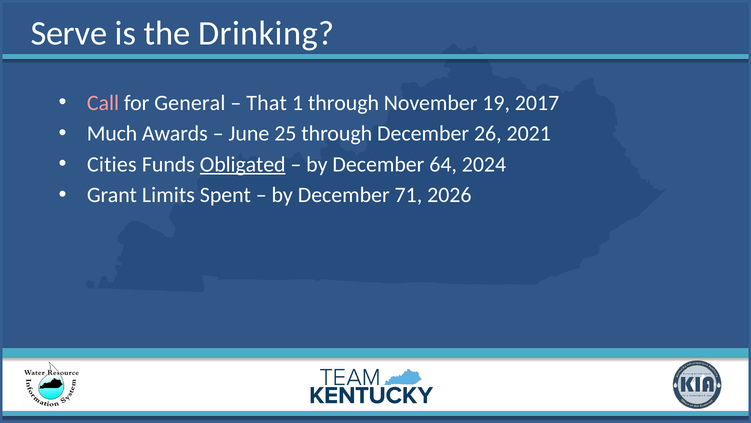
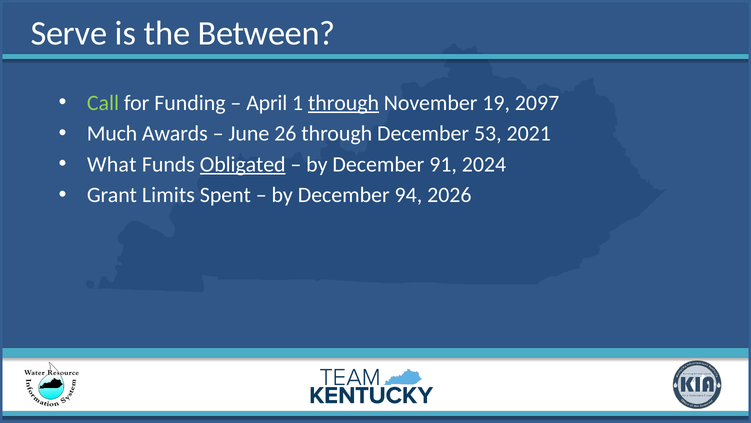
Drinking: Drinking -> Between
Call colour: pink -> light green
General: General -> Funding
That: That -> April
through at (344, 103) underline: none -> present
2017: 2017 -> 2097
25: 25 -> 26
26: 26 -> 53
Cities: Cities -> What
64: 64 -> 91
71: 71 -> 94
